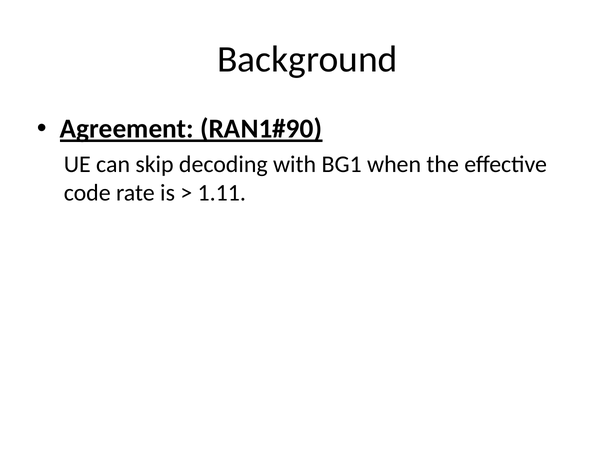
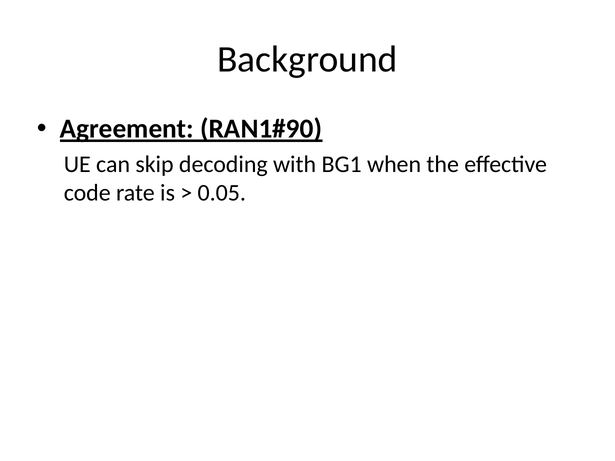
1.11: 1.11 -> 0.05
